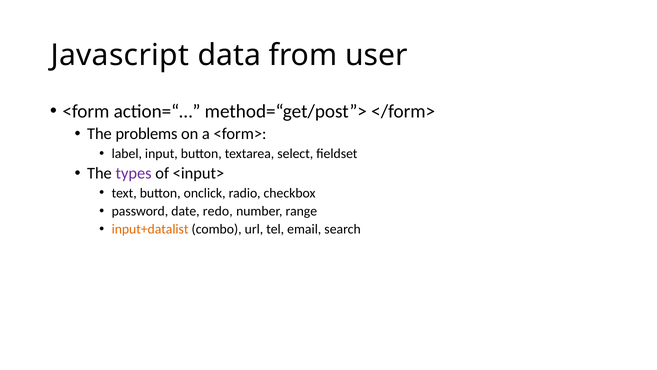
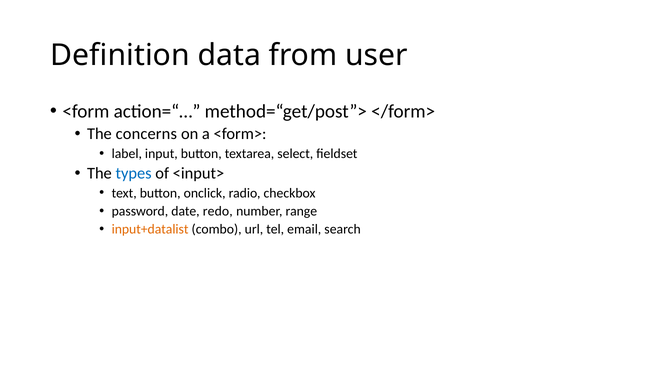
Javascript: Javascript -> Definition
problems: problems -> concerns
types colour: purple -> blue
